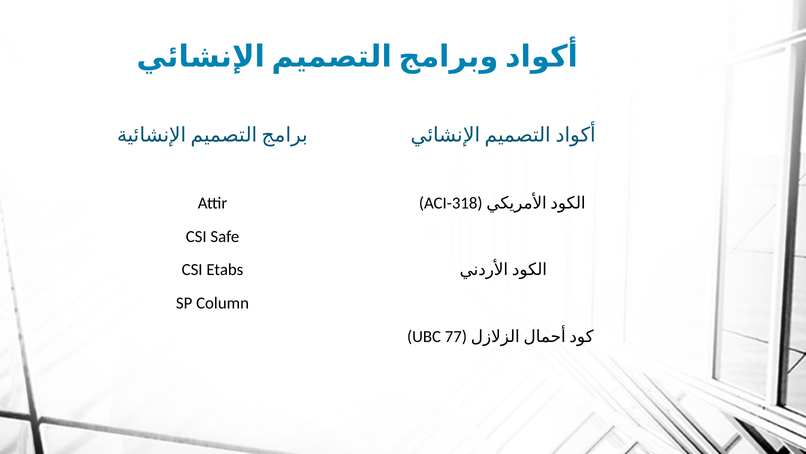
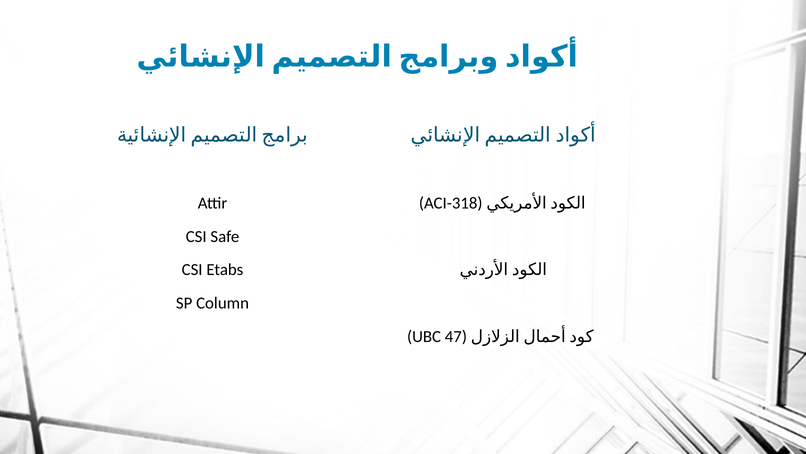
77: 77 -> 47
